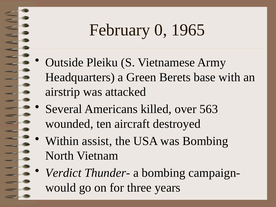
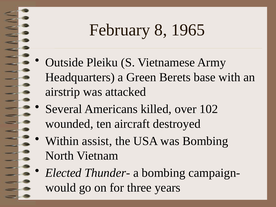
0: 0 -> 8
563: 563 -> 102
Verdict: Verdict -> Elected
